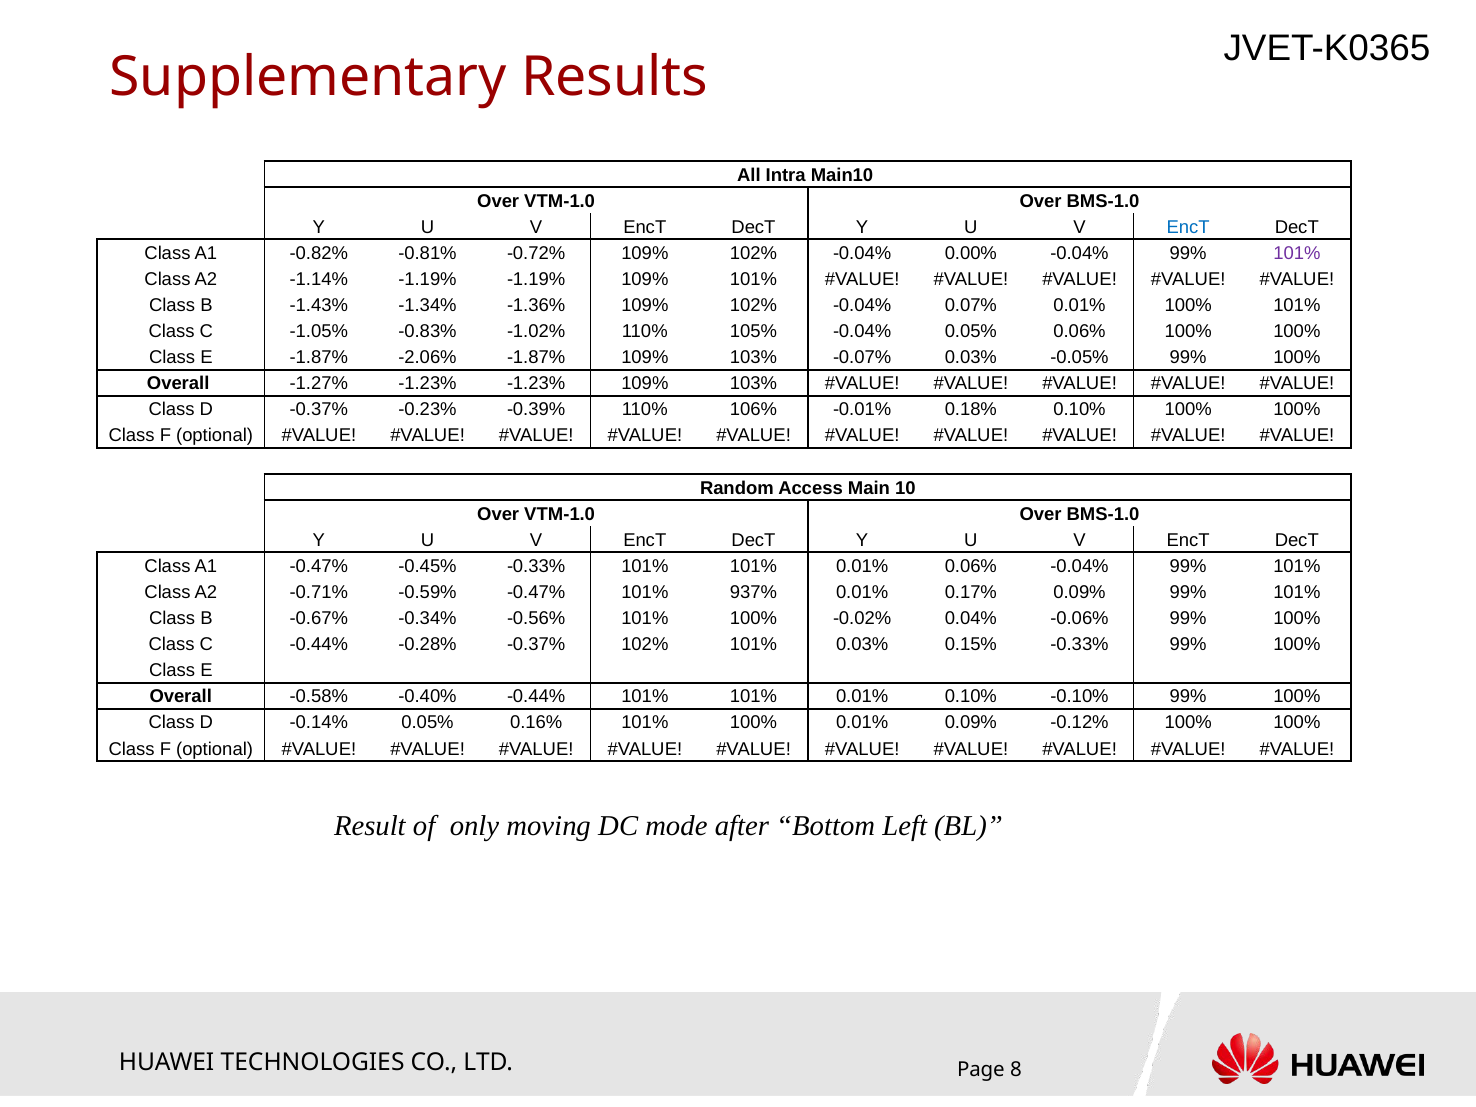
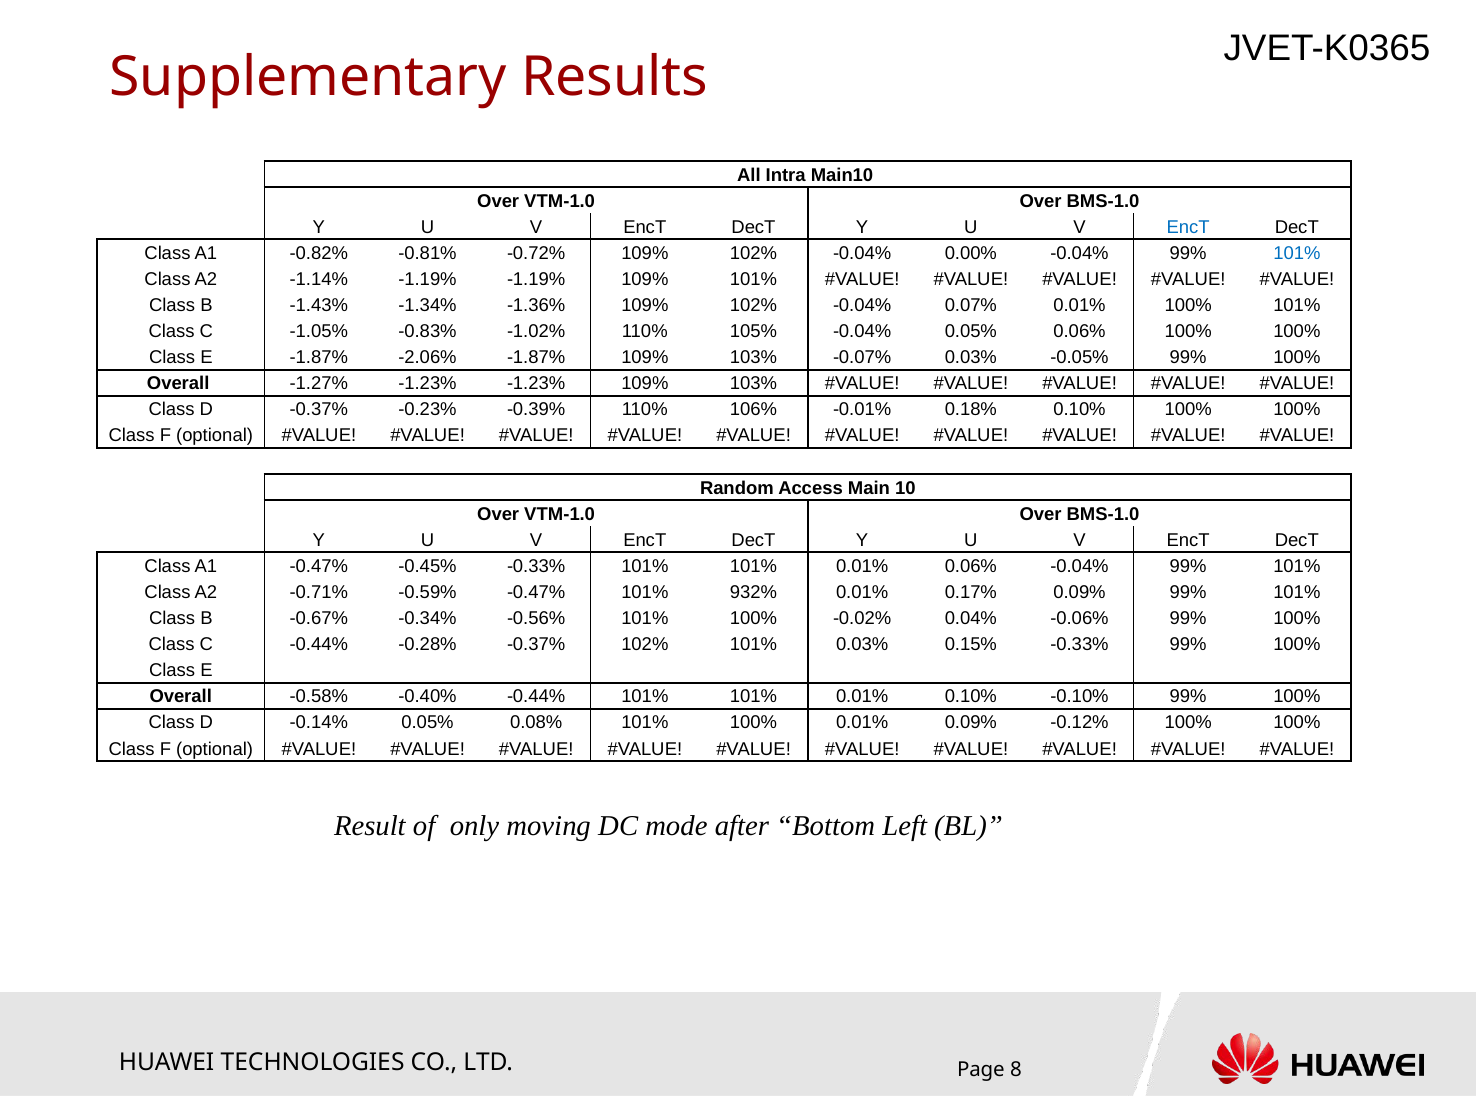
101% at (1297, 253) colour: purple -> blue
937%: 937% -> 932%
0.16%: 0.16% -> 0.08%
